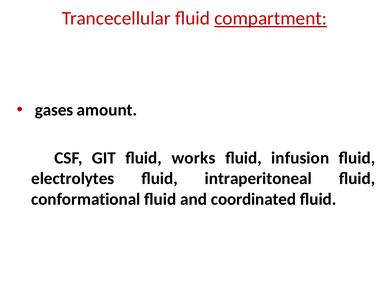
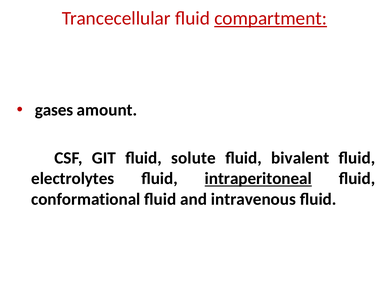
works: works -> solute
infusion: infusion -> bivalent
intraperitoneal underline: none -> present
coordinated: coordinated -> intravenous
